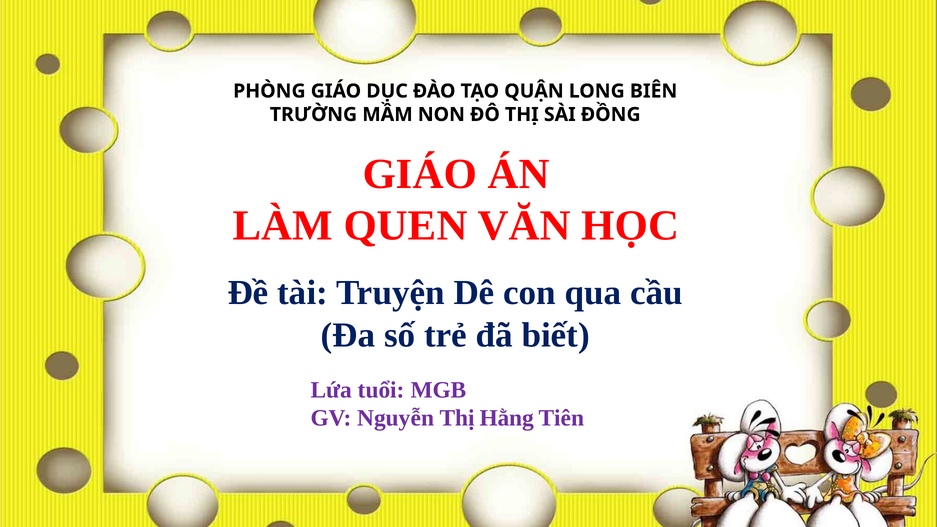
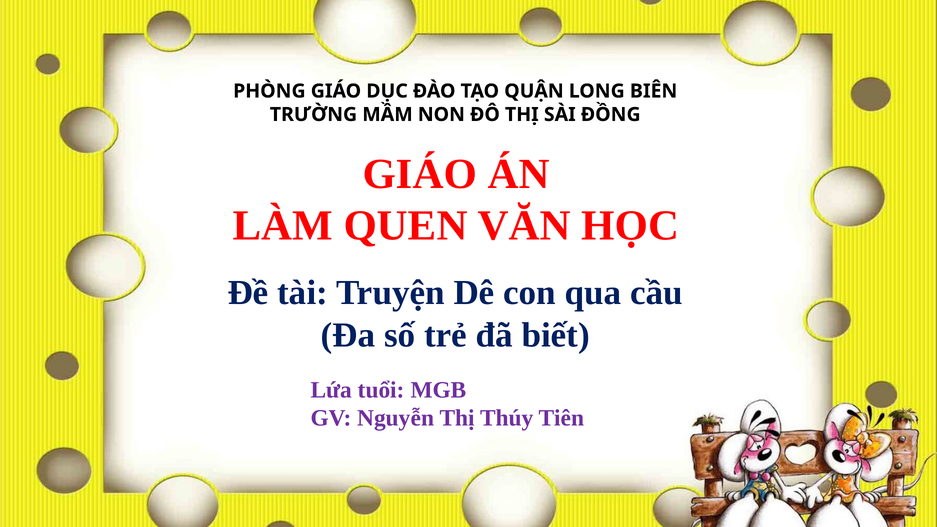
Hằng: Hằng -> Thúy
